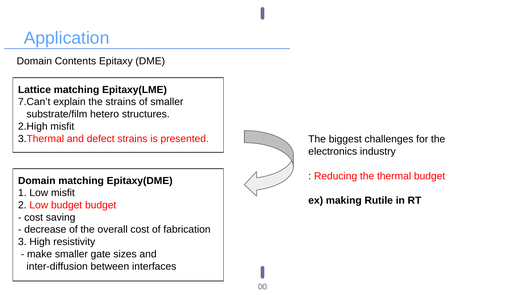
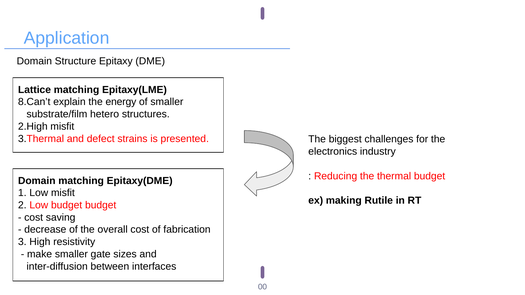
Contents: Contents -> Structure
7.Can’t: 7.Can’t -> 8.Can’t
the strains: strains -> energy
